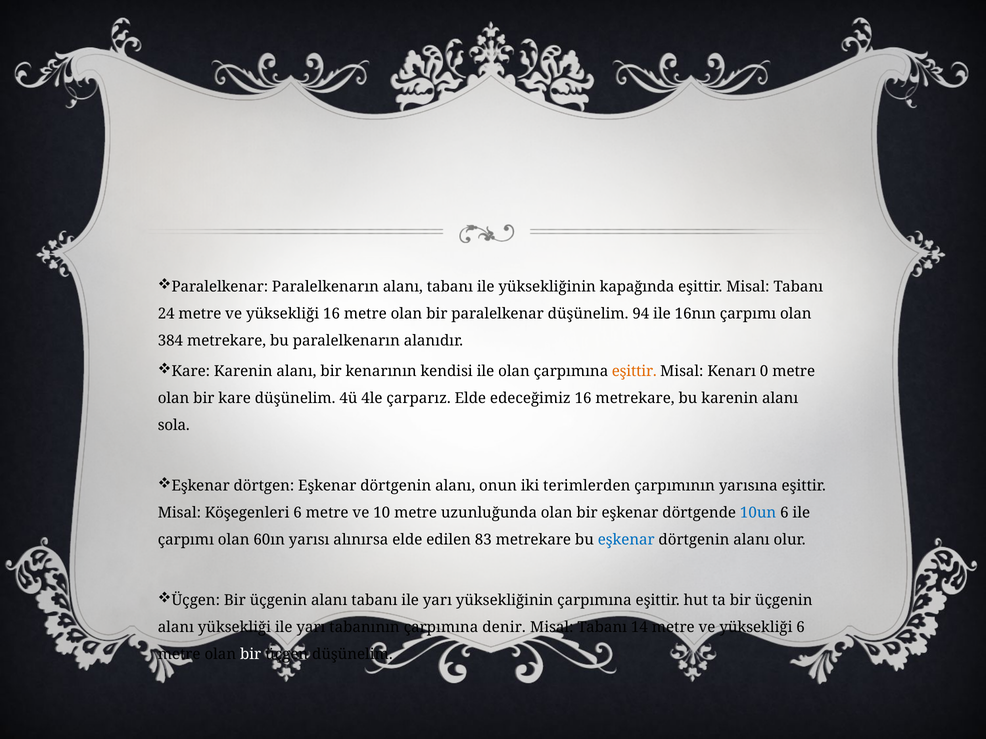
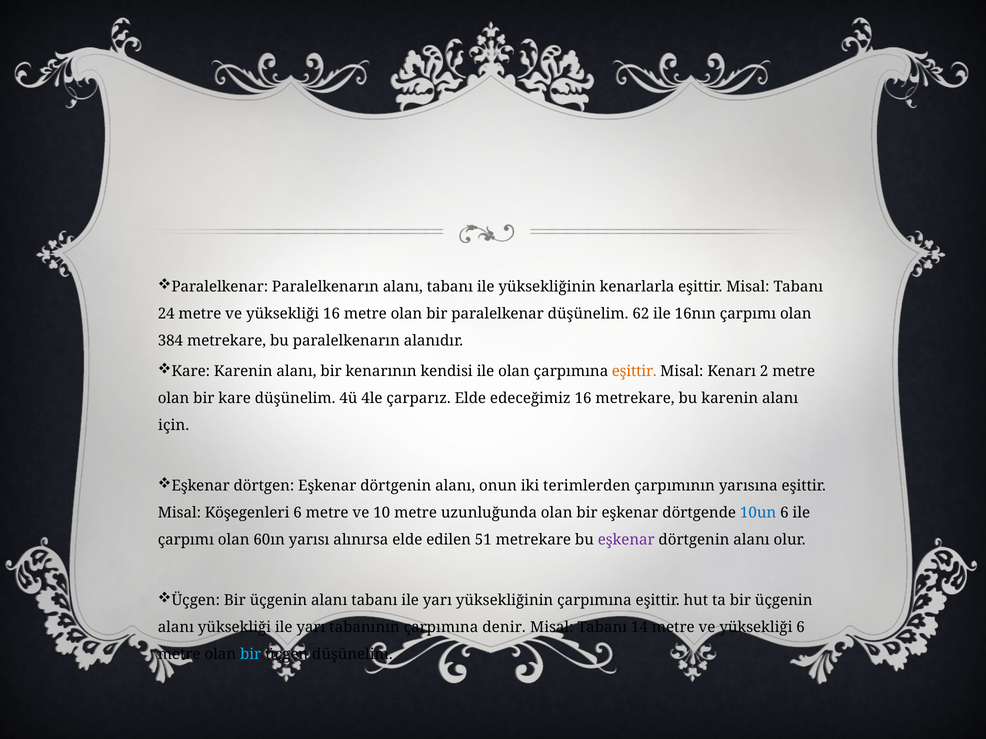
kapağında: kapağında -> kenarlarla
94: 94 -> 62
0: 0 -> 2
sola: sola -> için
83: 83 -> 51
eşkenar at (626, 540) colour: blue -> purple
bir at (251, 655) colour: white -> light blue
